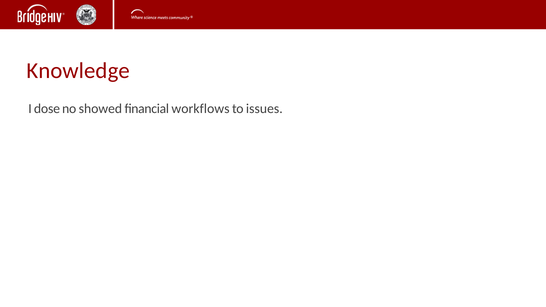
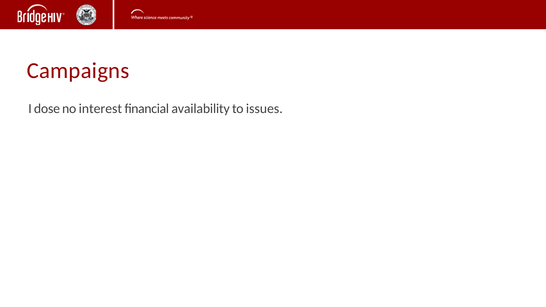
Knowledge: Knowledge -> Campaigns
showed: showed -> interest
workflows: workflows -> availability
